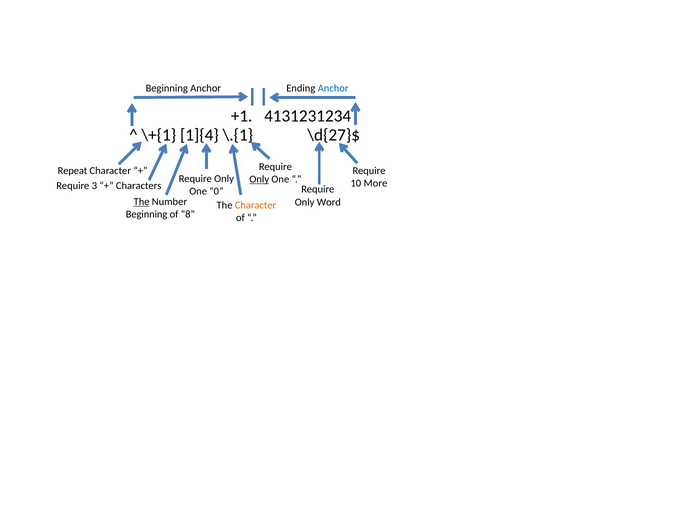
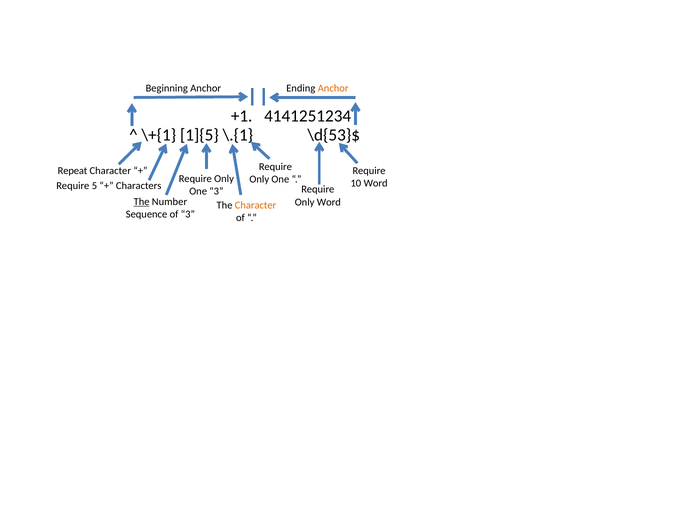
Anchor at (333, 88) colour: blue -> orange
4131231234: 4131231234 -> 4141251234
1]{4: 1]{4 -> 1]{5
\d{27}$: \d{27}$ -> \d{53}$
Only at (259, 179) underline: present -> none
10 More: More -> Word
3: 3 -> 5
One 0: 0 -> 3
Beginning at (147, 214): Beginning -> Sequence
of 8: 8 -> 3
